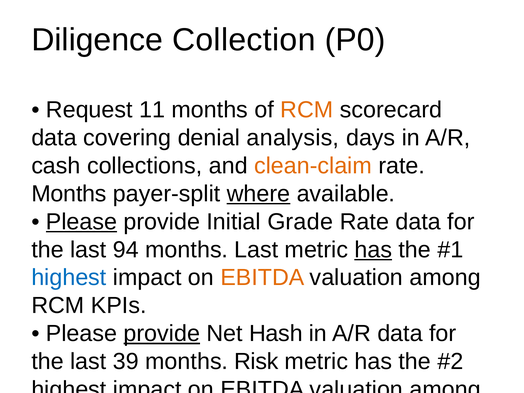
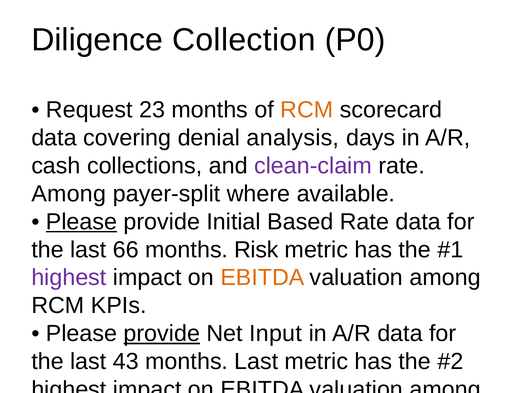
11: 11 -> 23
clean-claim colour: orange -> purple
Months at (69, 194): Months -> Among
where underline: present -> none
Grade: Grade -> Based
94: 94 -> 66
months Last: Last -> Risk
has at (373, 250) underline: present -> none
highest at (69, 278) colour: blue -> purple
Hash: Hash -> Input
39: 39 -> 43
months Risk: Risk -> Last
